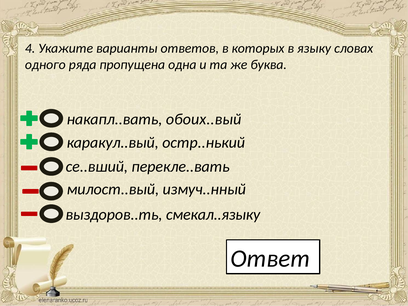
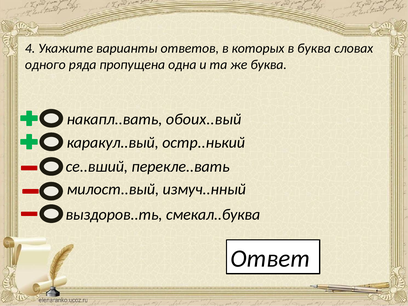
в языку: языку -> буква
смекал..языку: смекал..языку -> смекал..буква
